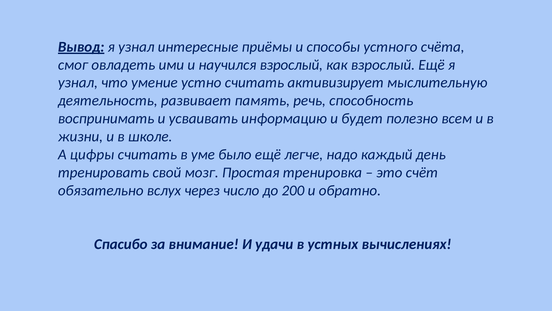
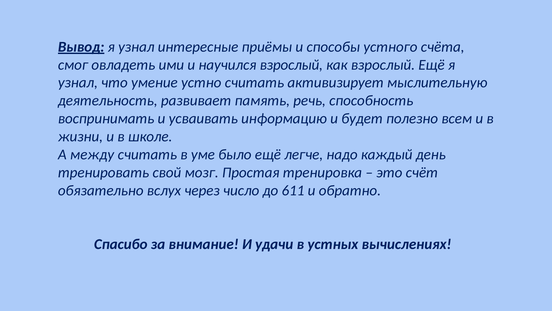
цифры: цифры -> между
200: 200 -> 611
